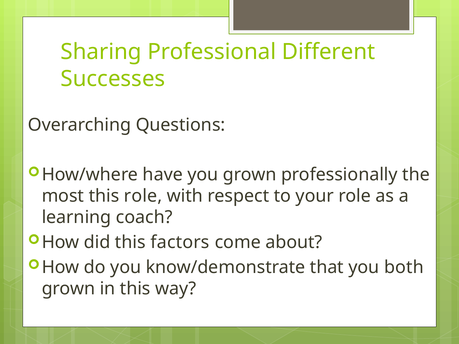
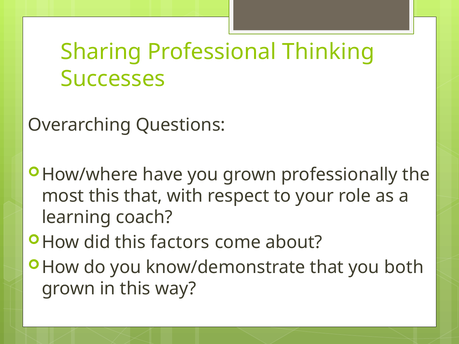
Different: Different -> Thinking
this role: role -> that
